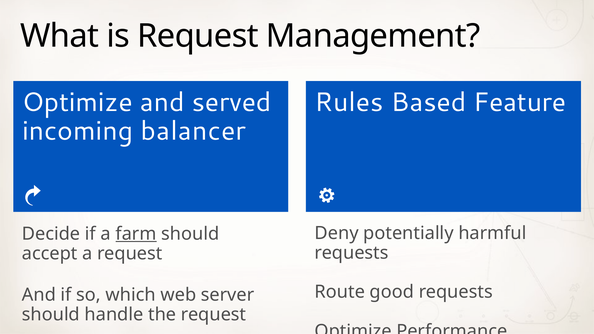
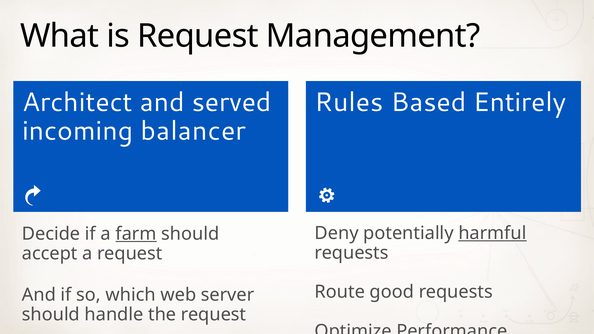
Optimize at (77, 102): Optimize -> Architect
Feature: Feature -> Entirely
harmful underline: none -> present
